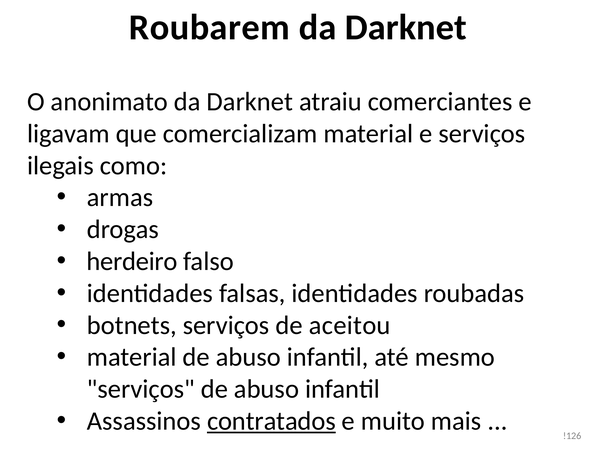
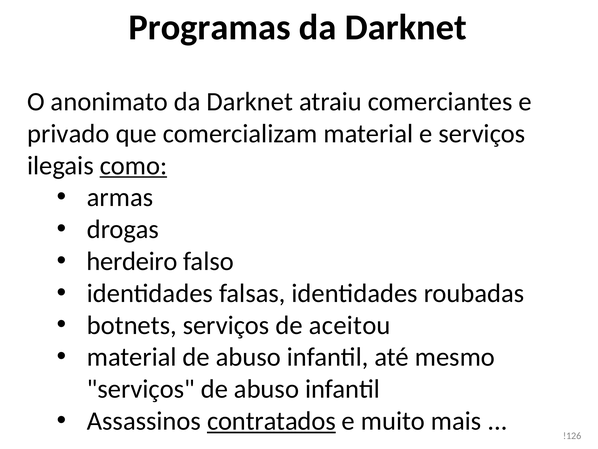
Roubarem: Roubarem -> Programas
ligavam: ligavam -> privado
como underline: none -> present
